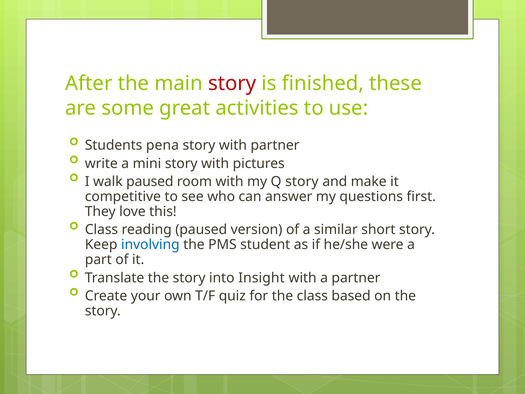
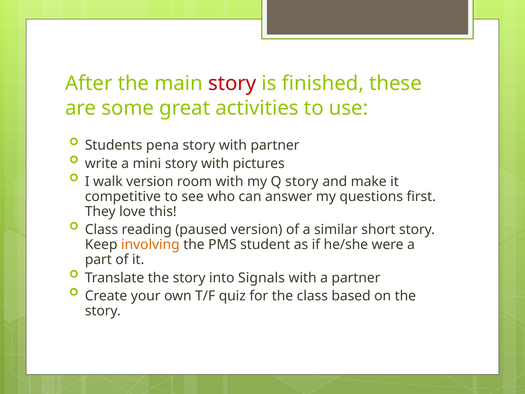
walk paused: paused -> version
involving colour: blue -> orange
Insight: Insight -> Signals
